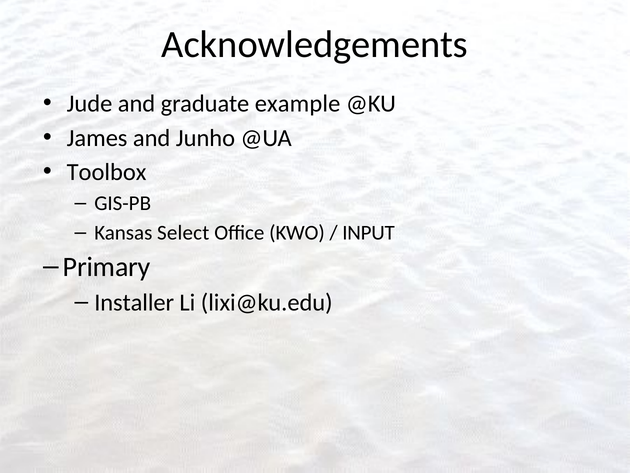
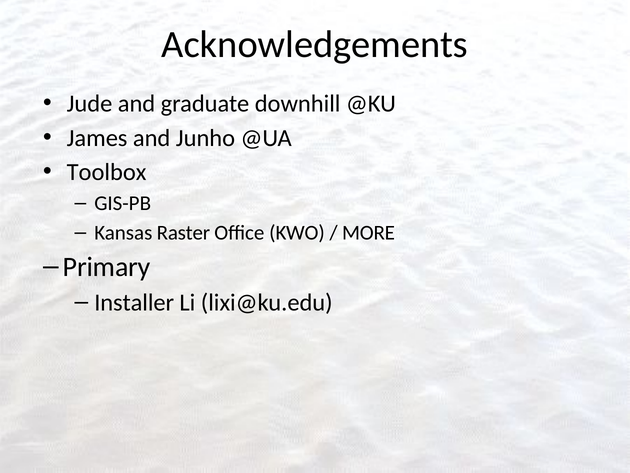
example: example -> downhill
Select: Select -> Raster
INPUT: INPUT -> MORE
